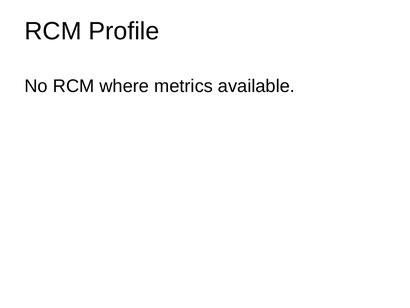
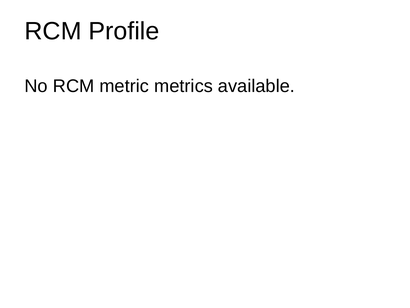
where: where -> metric
